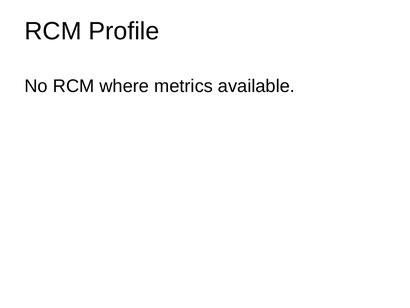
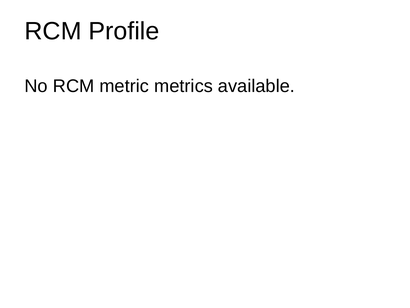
where: where -> metric
